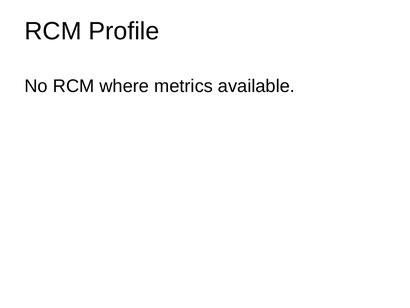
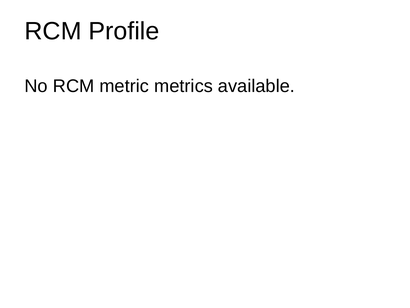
where: where -> metric
